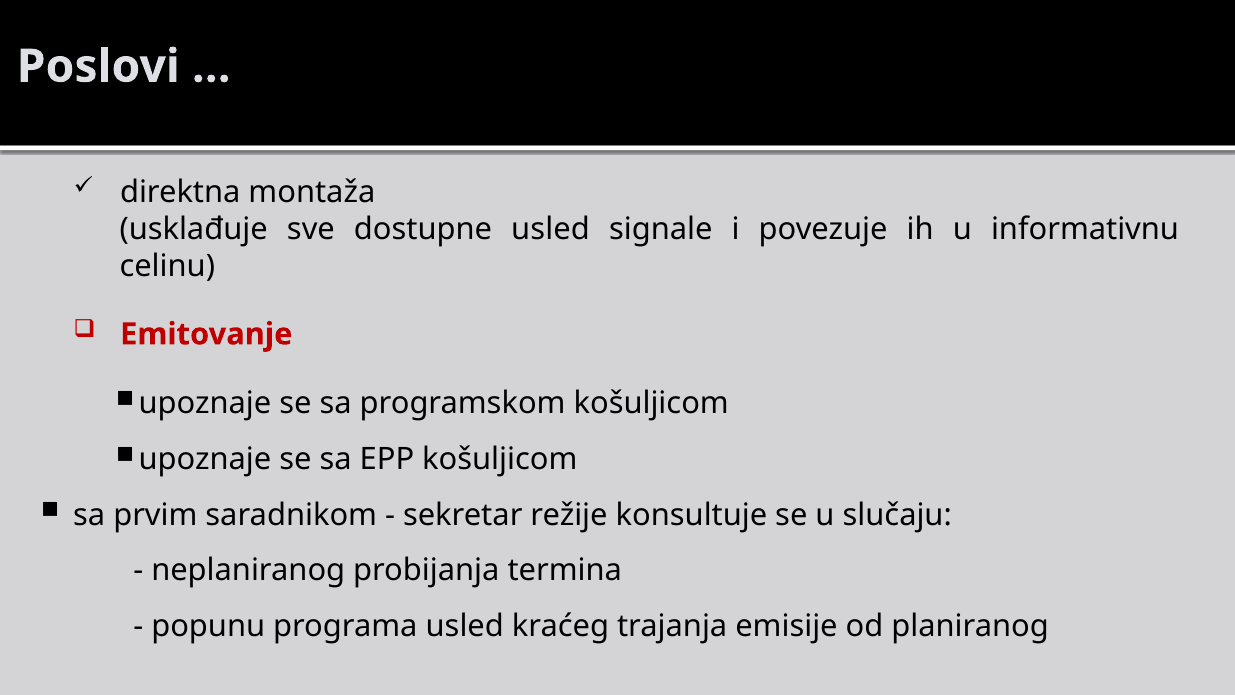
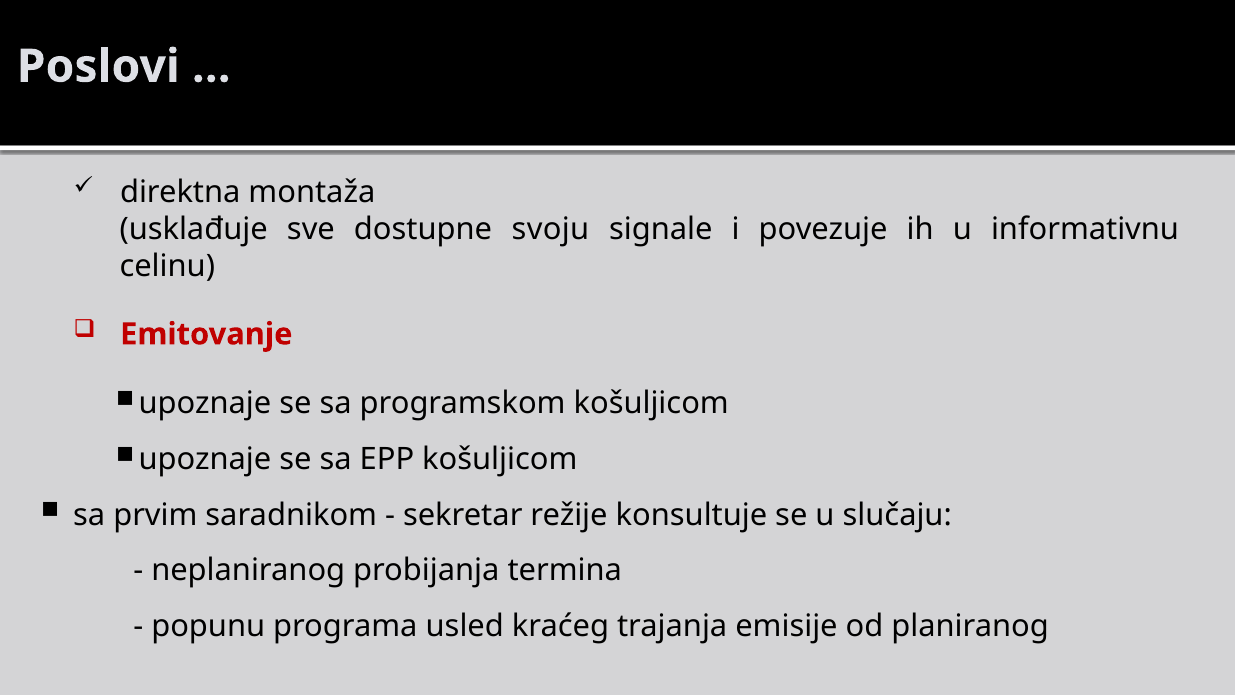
dostupne usled: usled -> svoju
